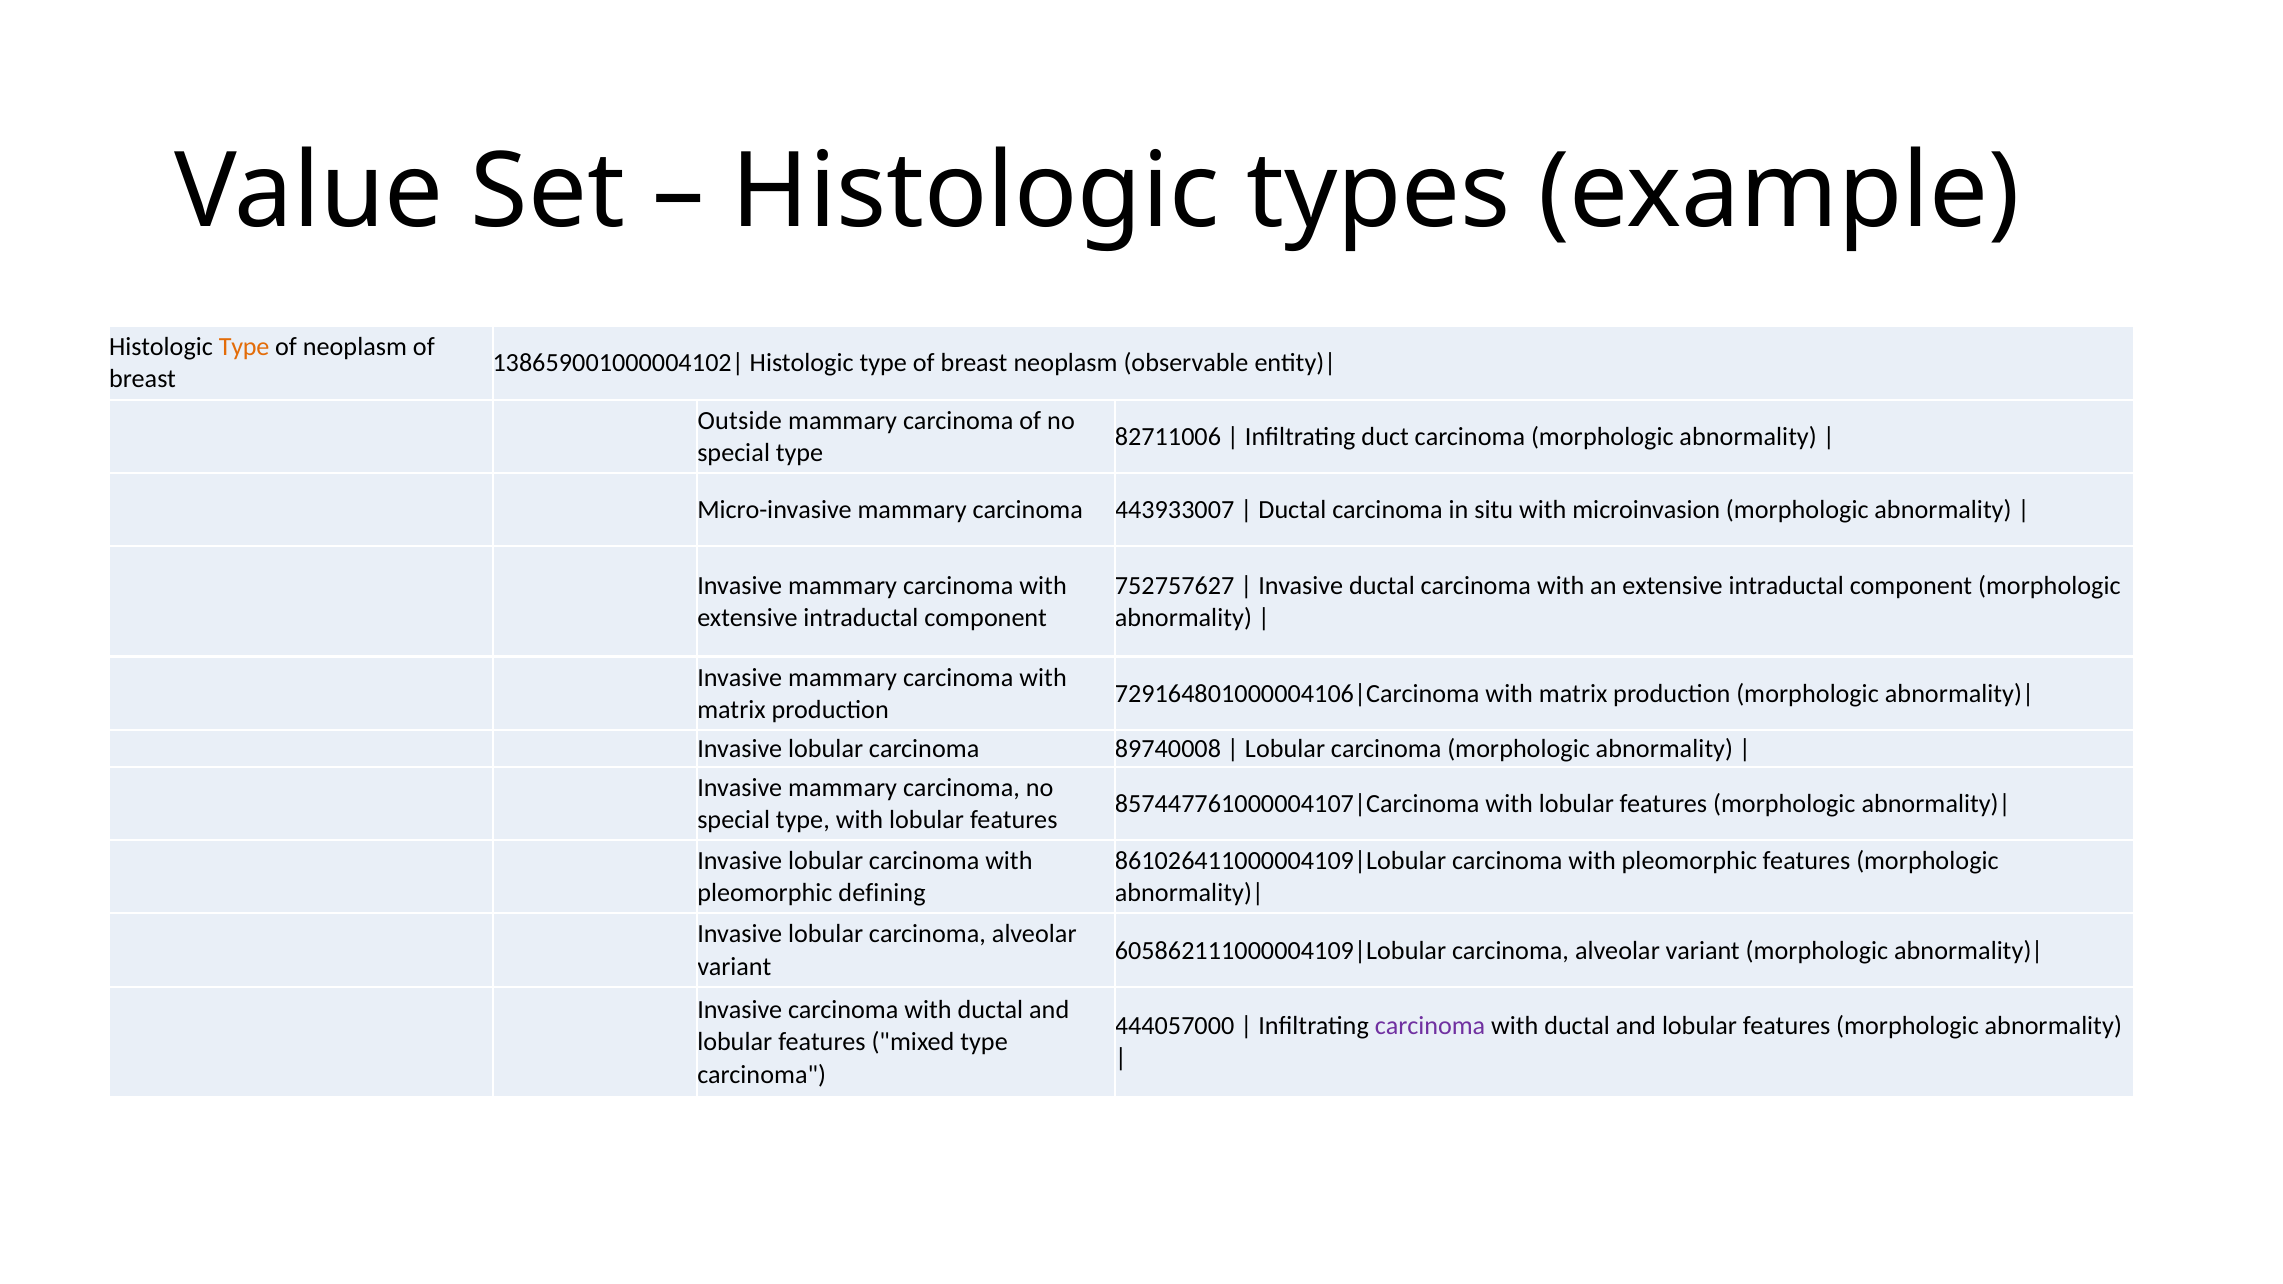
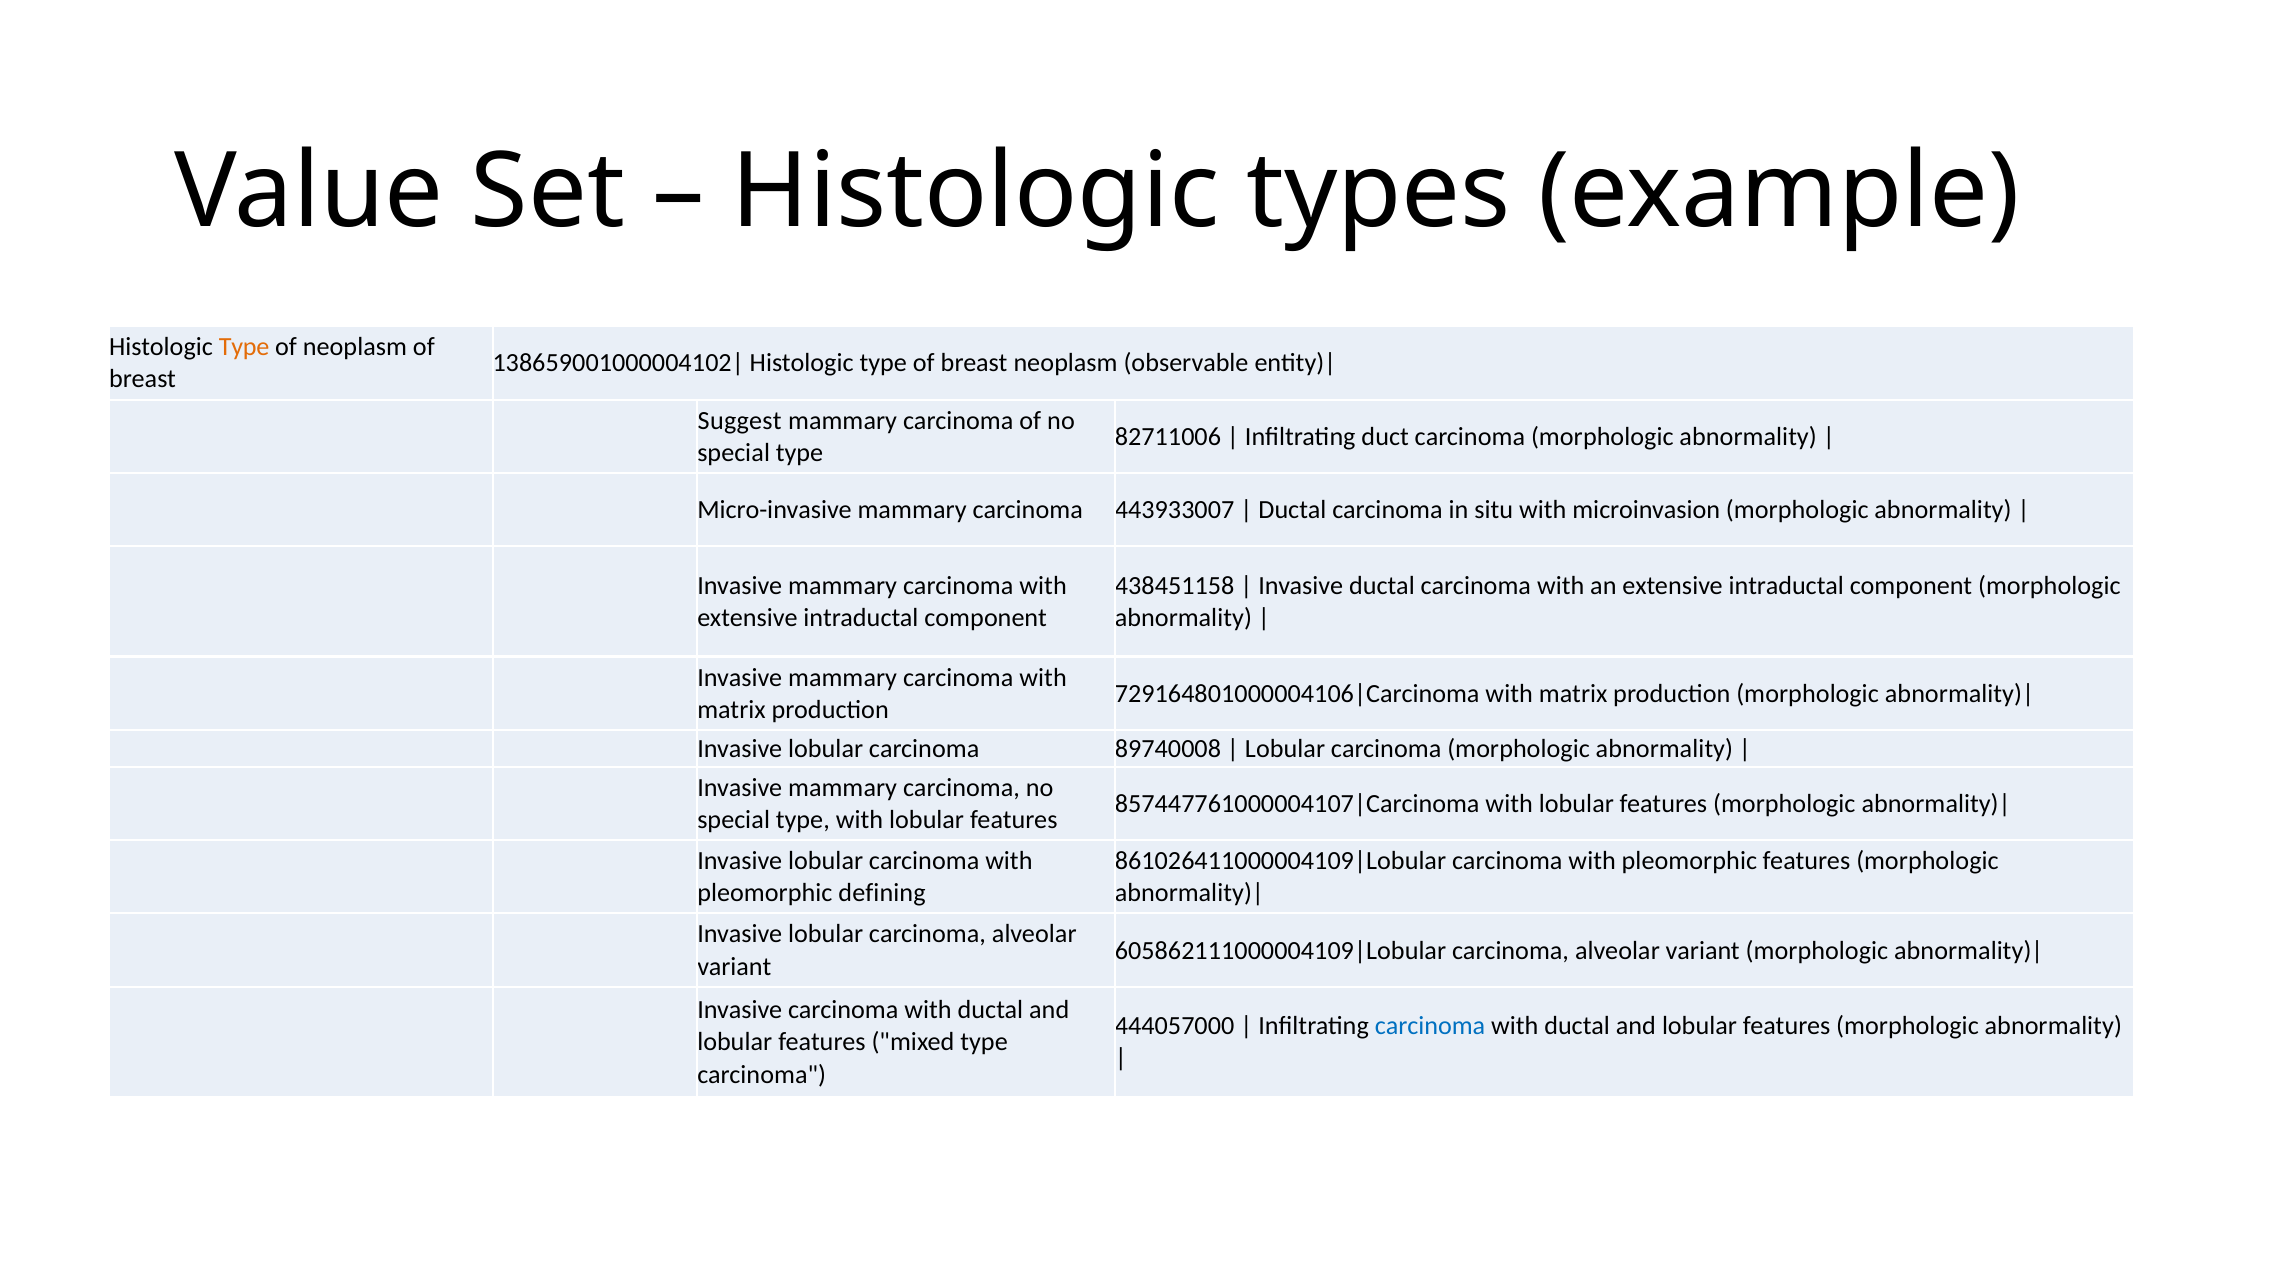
Outside: Outside -> Suggest
752757627: 752757627 -> 438451158
carcinoma at (1430, 1026) colour: purple -> blue
